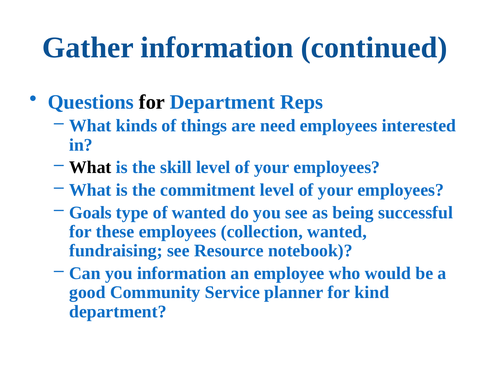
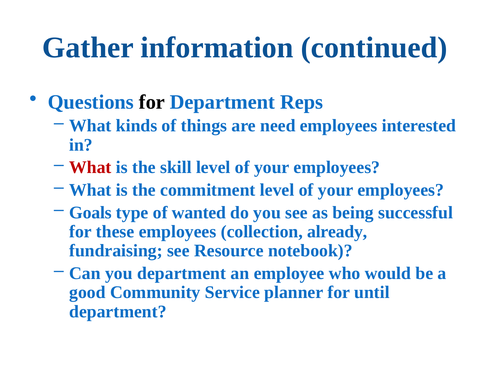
What at (90, 167) colour: black -> red
collection wanted: wanted -> already
you information: information -> department
kind: kind -> until
